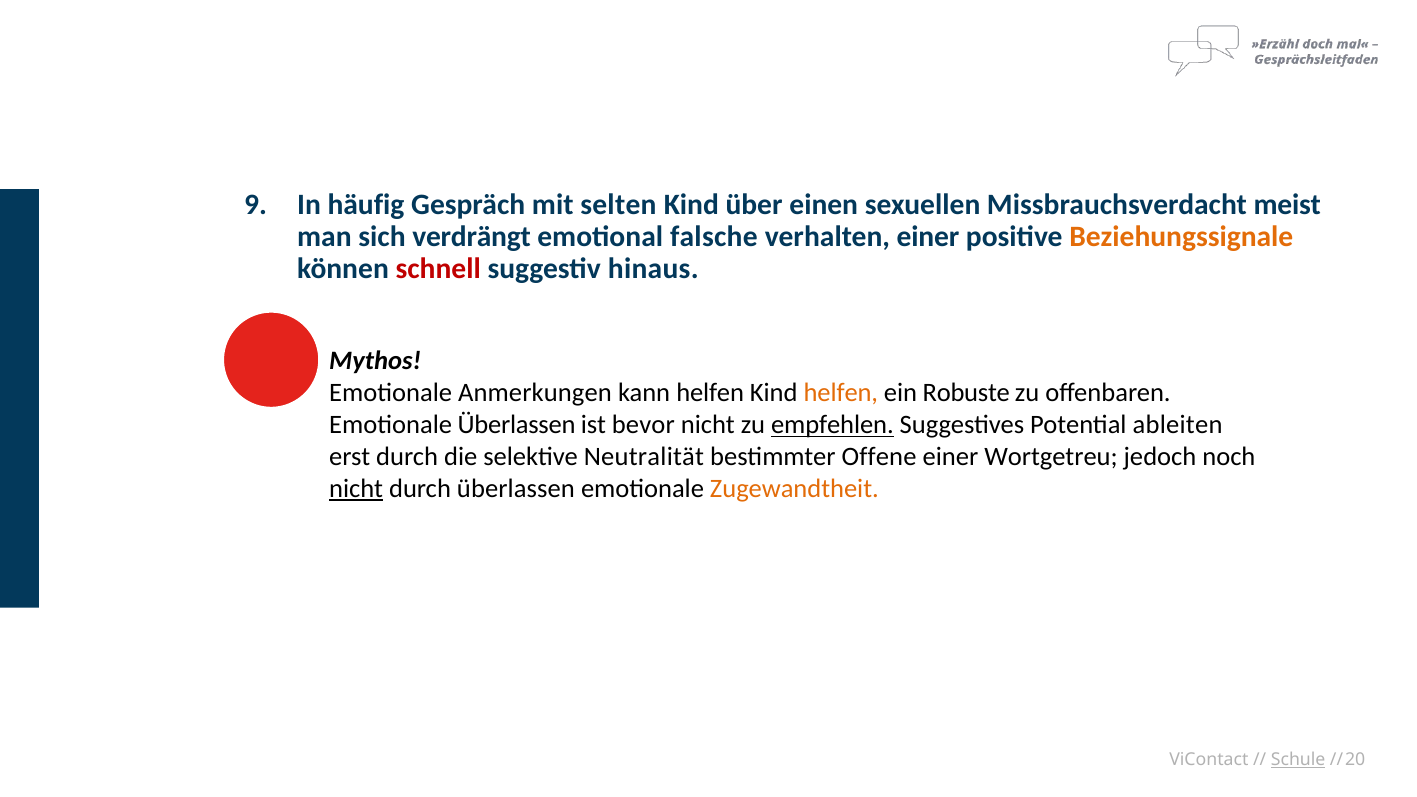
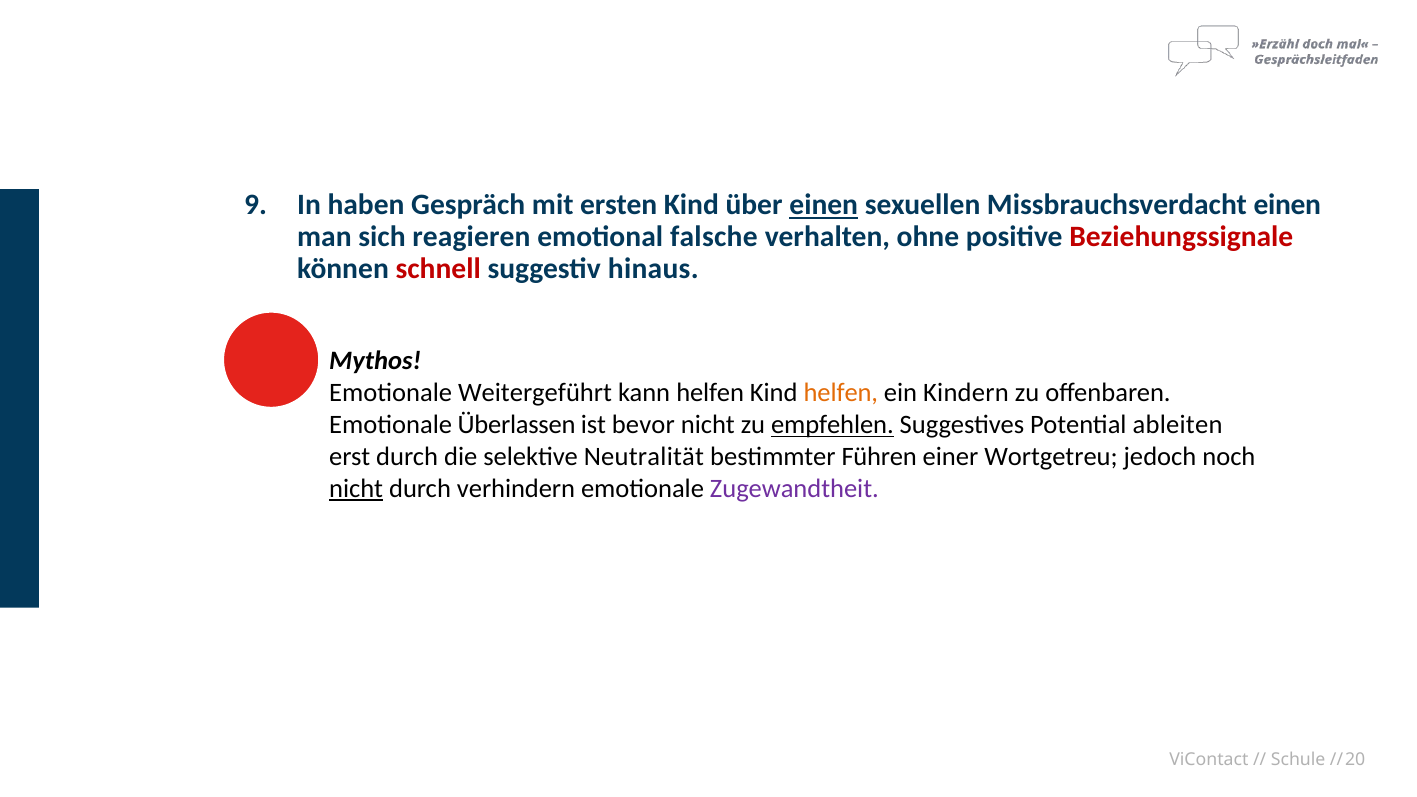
häufig: häufig -> haben
selten: selten -> ersten
einen at (824, 205) underline: none -> present
Missbrauchsverdacht meist: meist -> einen
verdrängt: verdrängt -> reagieren
verhalten einer: einer -> ohne
Beziehungssignale colour: orange -> red
Anmerkungen: Anmerkungen -> Weitergeführt
Robuste: Robuste -> Kindern
Offene: Offene -> Führen
durch überlassen: überlassen -> verhindern
Zugewandtheit colour: orange -> purple
Schule underline: present -> none
